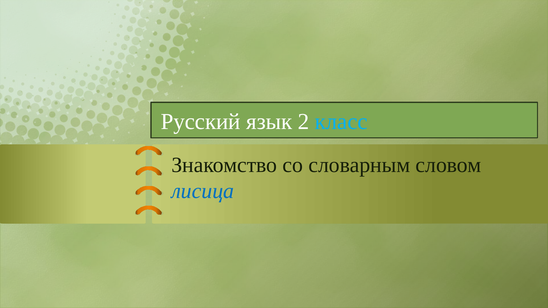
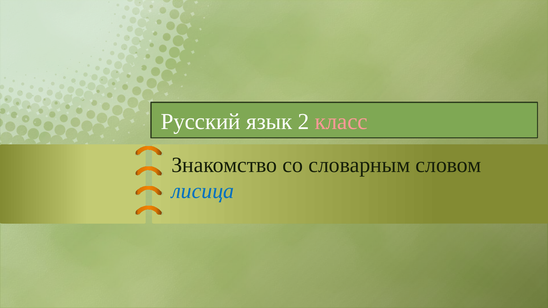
класс colour: light blue -> pink
